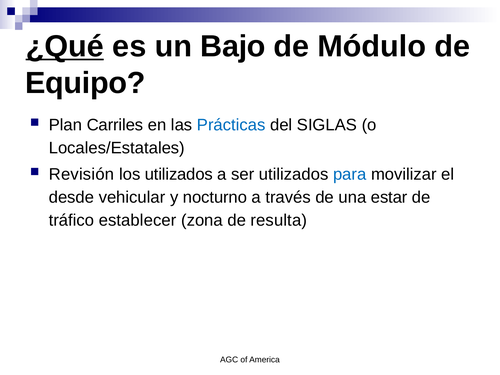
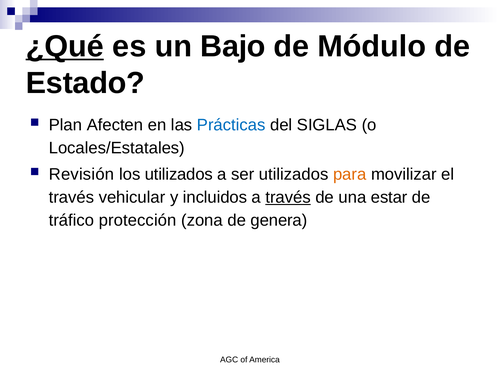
Equipo: Equipo -> Estado
Carriles: Carriles -> Afecten
para colour: blue -> orange
desde at (71, 197): desde -> través
nocturno: nocturno -> incluidos
través at (288, 197) underline: none -> present
establecer: establecer -> protección
resulta: resulta -> genera
